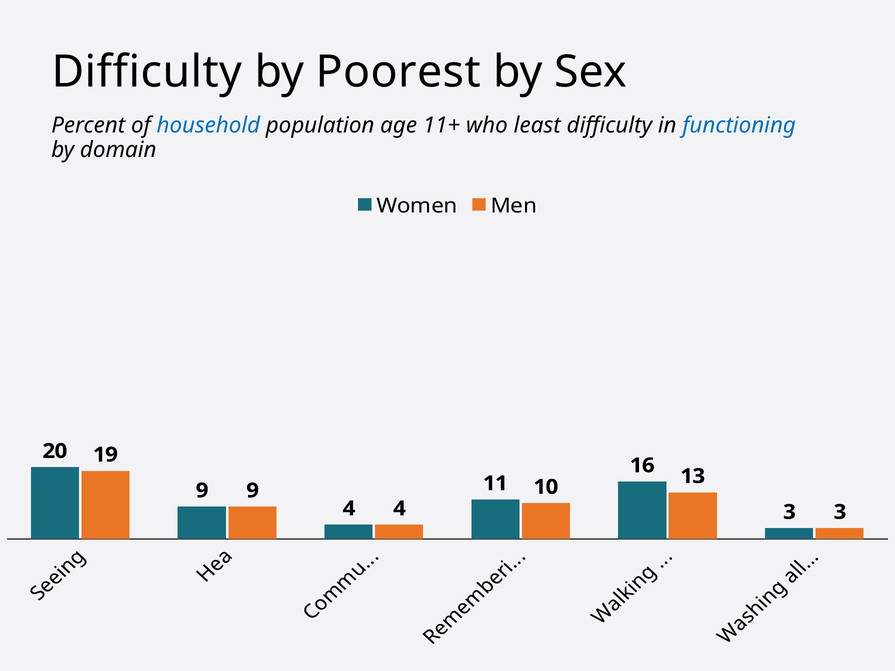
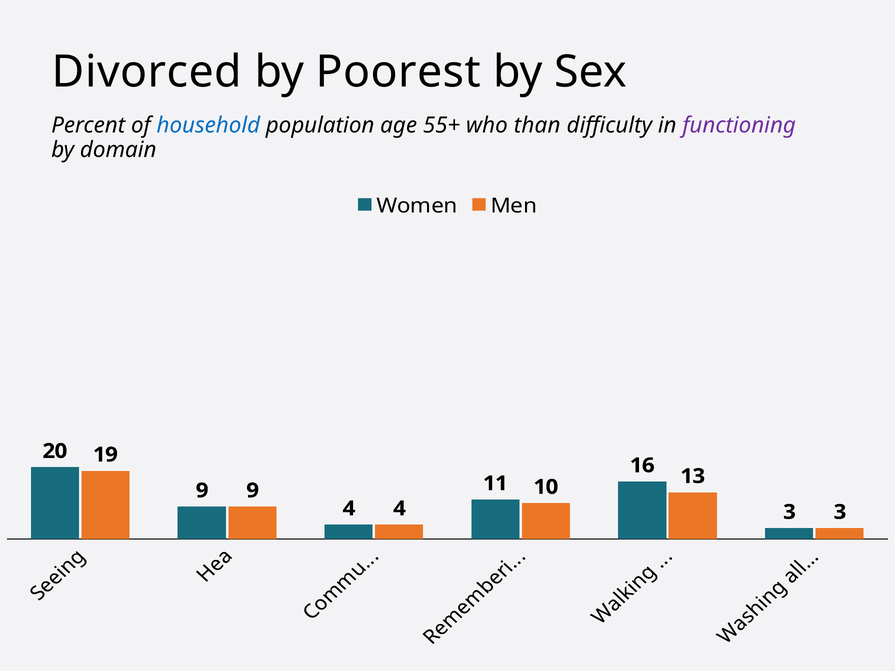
Difficulty at (147, 72): Difficulty -> Divorced
11+: 11+ -> 55+
least: least -> than
functioning colour: blue -> purple
